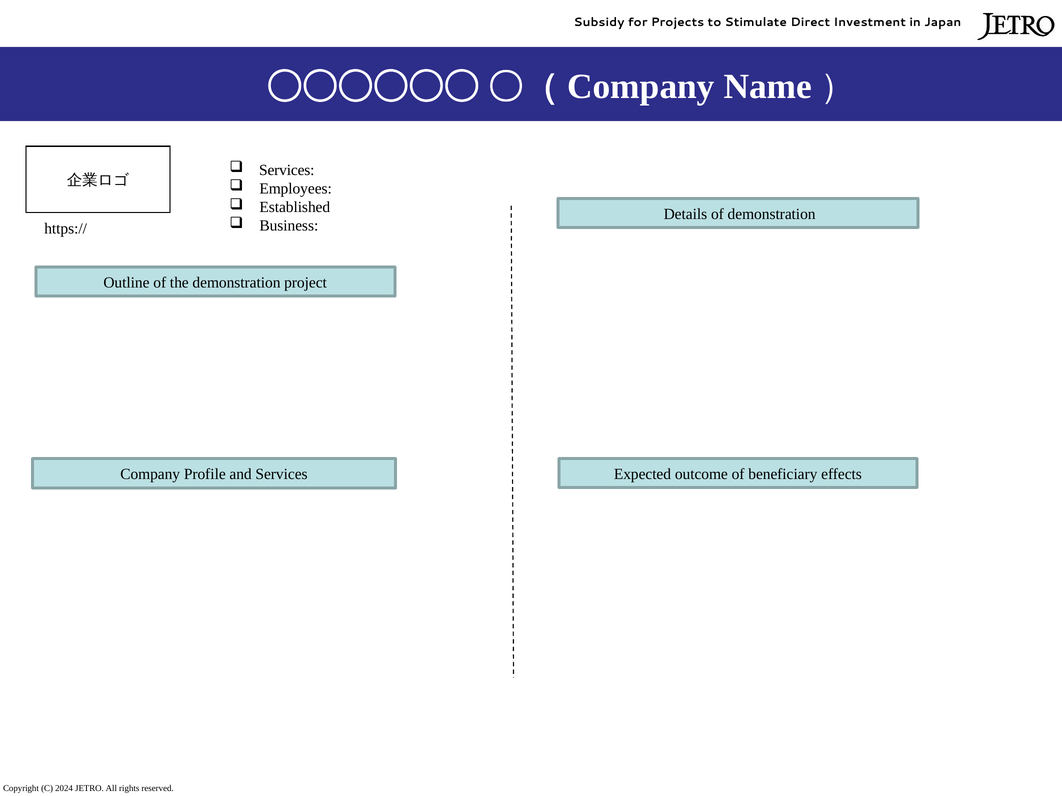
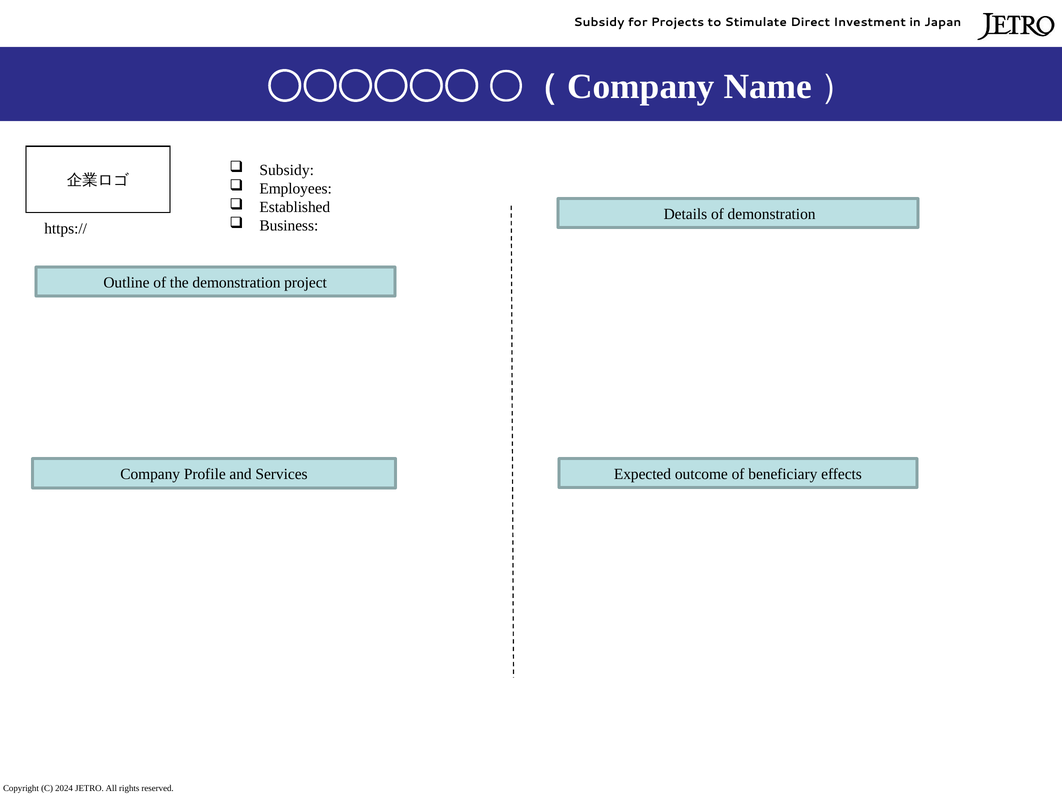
Services at (287, 170): Services -> Subsidy
